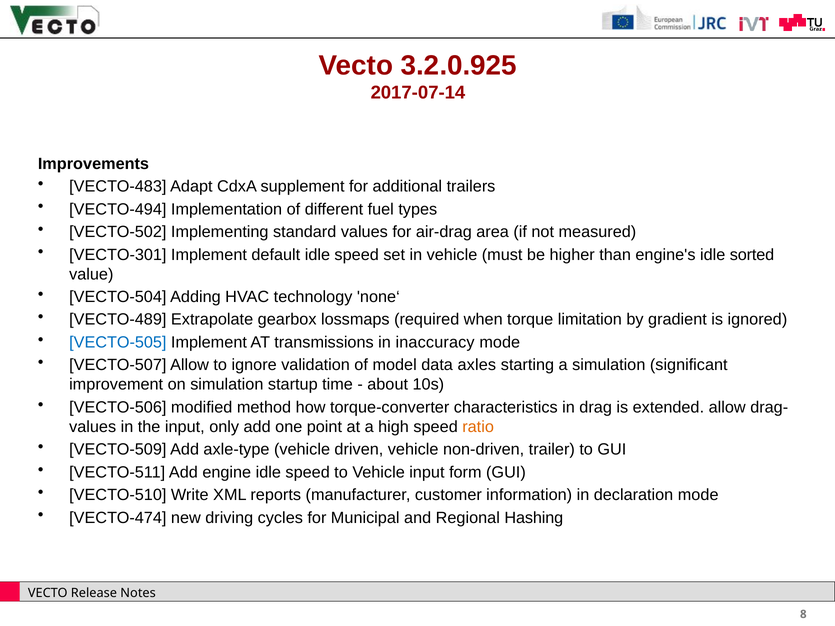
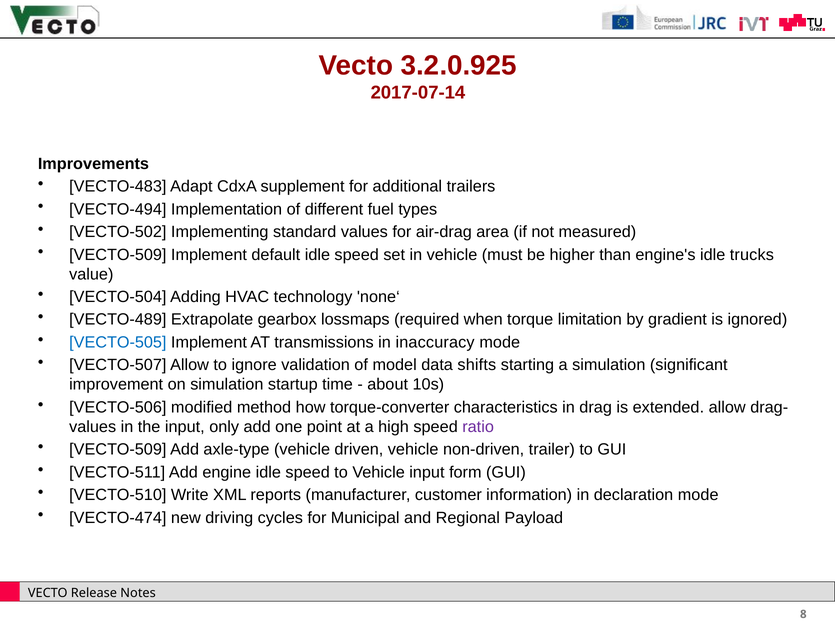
VECTO-301 at (118, 255): VECTO-301 -> VECTO-509
sorted: sorted -> trucks
axles: axles -> shifts
ratio colour: orange -> purple
Hashing: Hashing -> Payload
